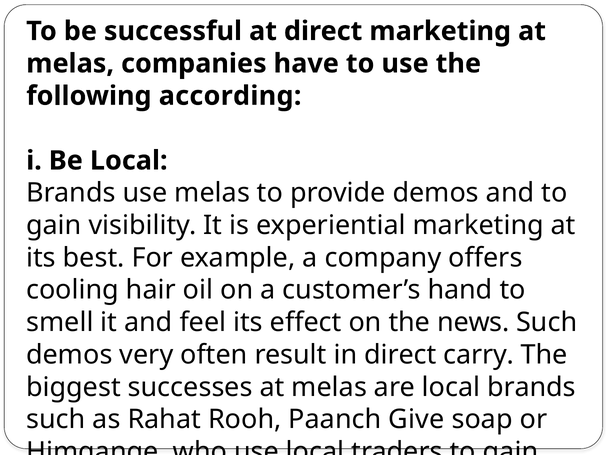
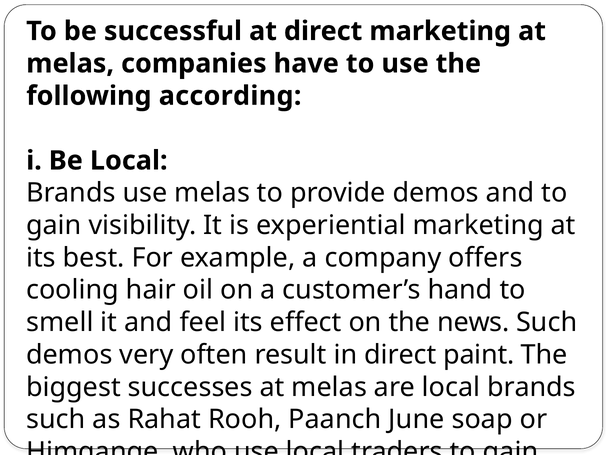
carry: carry -> paint
Give: Give -> June
